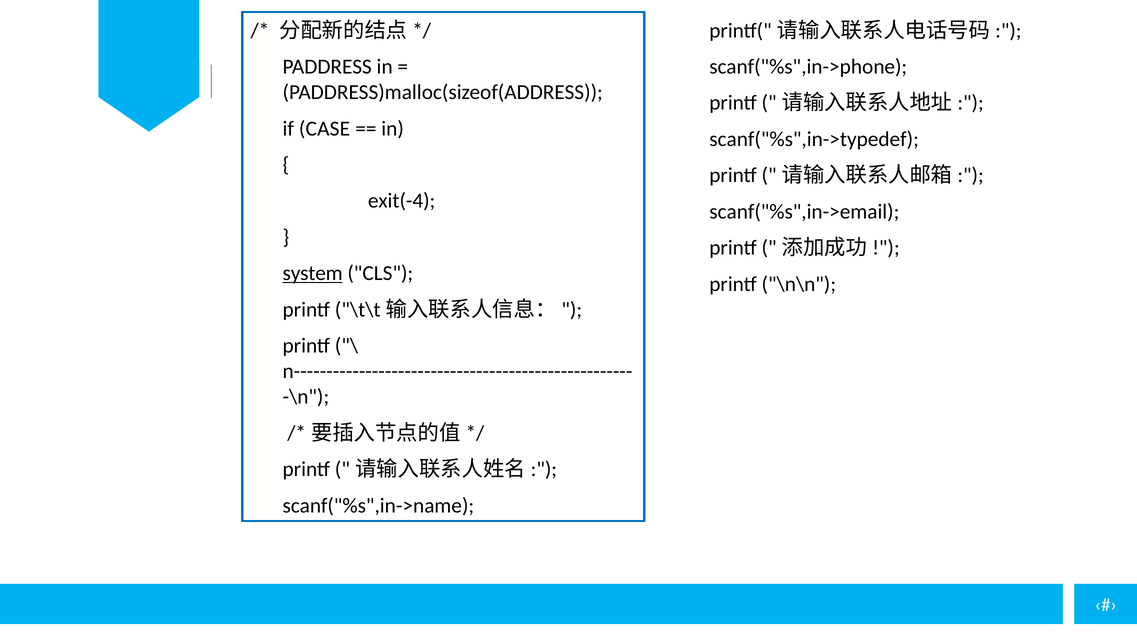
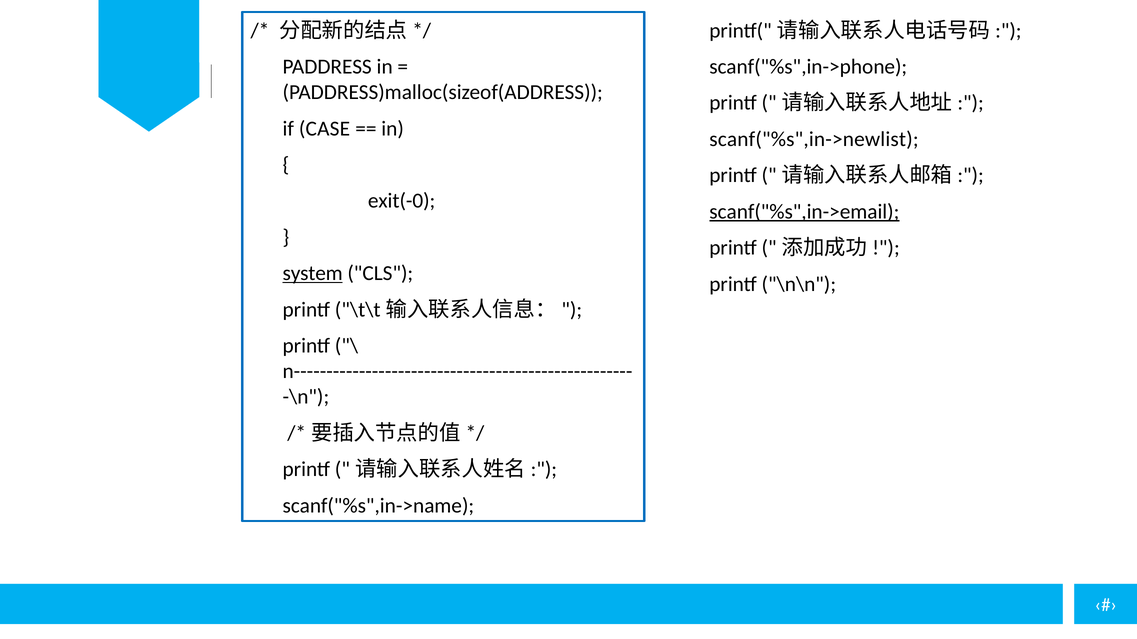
scanf("%s",in->typedef: scanf("%s",in->typedef -> scanf("%s",in->newlist
exit(-4: exit(-4 -> exit(-0
scanf("%s",in->email underline: none -> present
